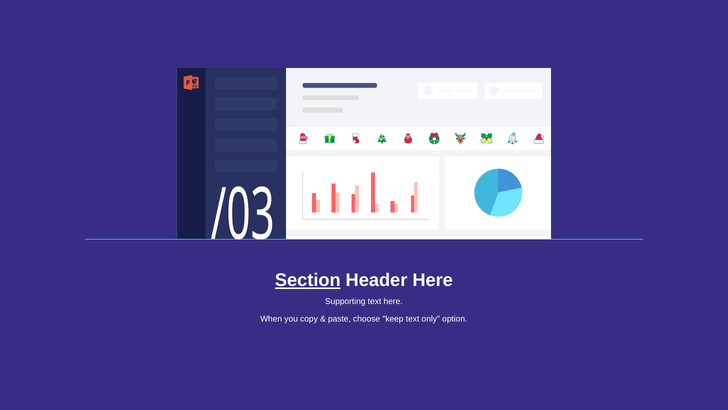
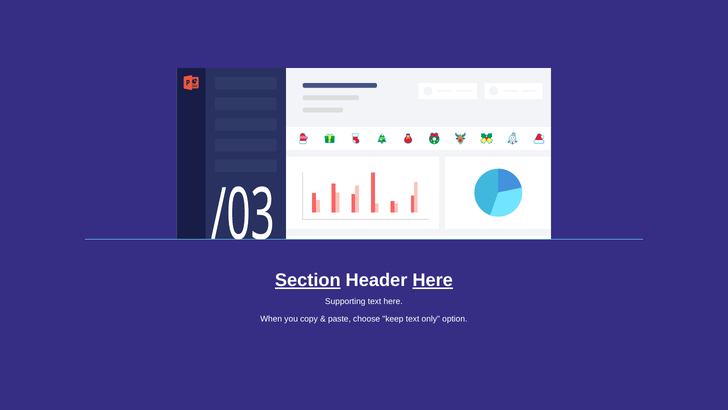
Here at (433, 280) underline: none -> present
